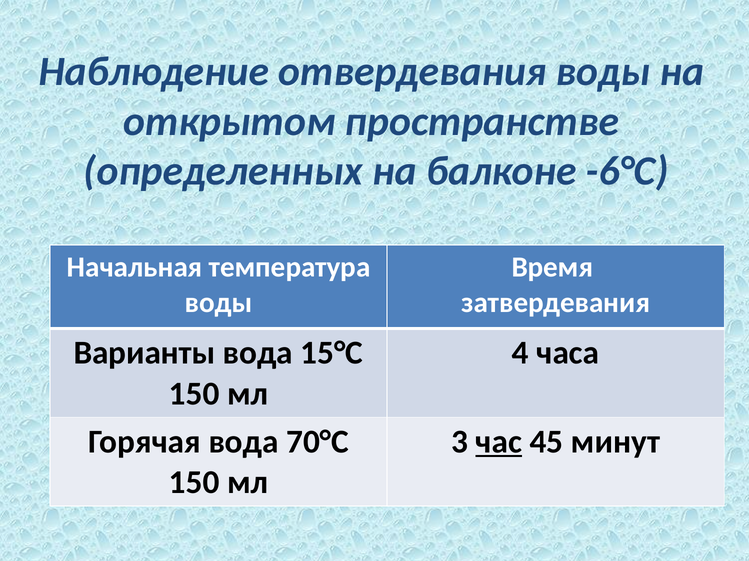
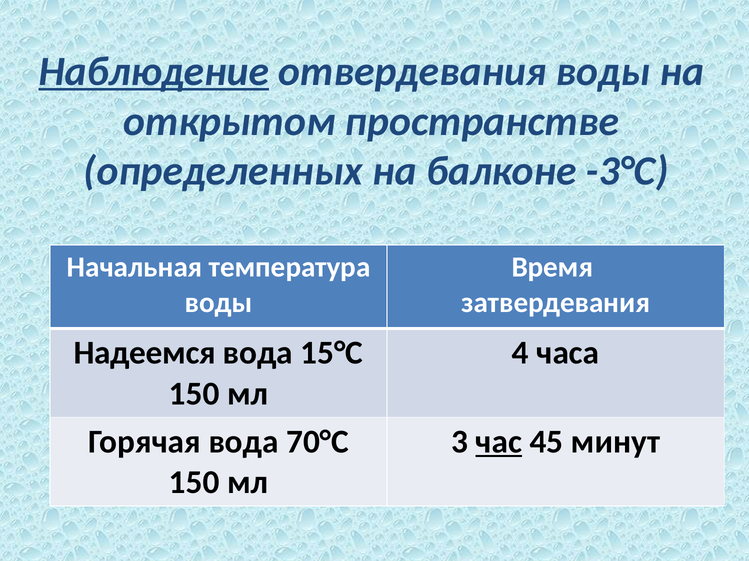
Наблюдение underline: none -> present
-6°С: -6°С -> -3°С
Варианты: Варианты -> Надеемся
